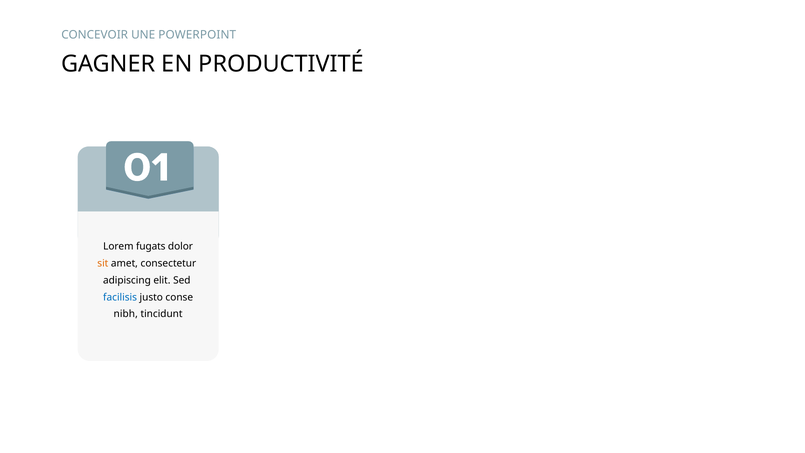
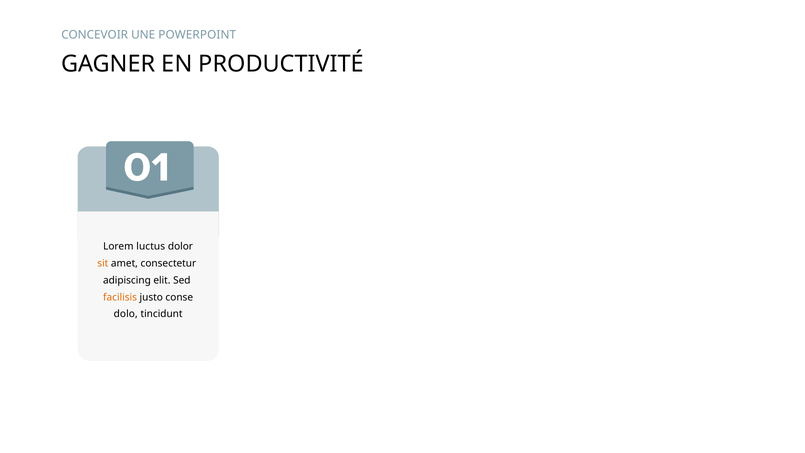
fugats: fugats -> luctus
facilisis colour: blue -> orange
nibh: nibh -> dolo
